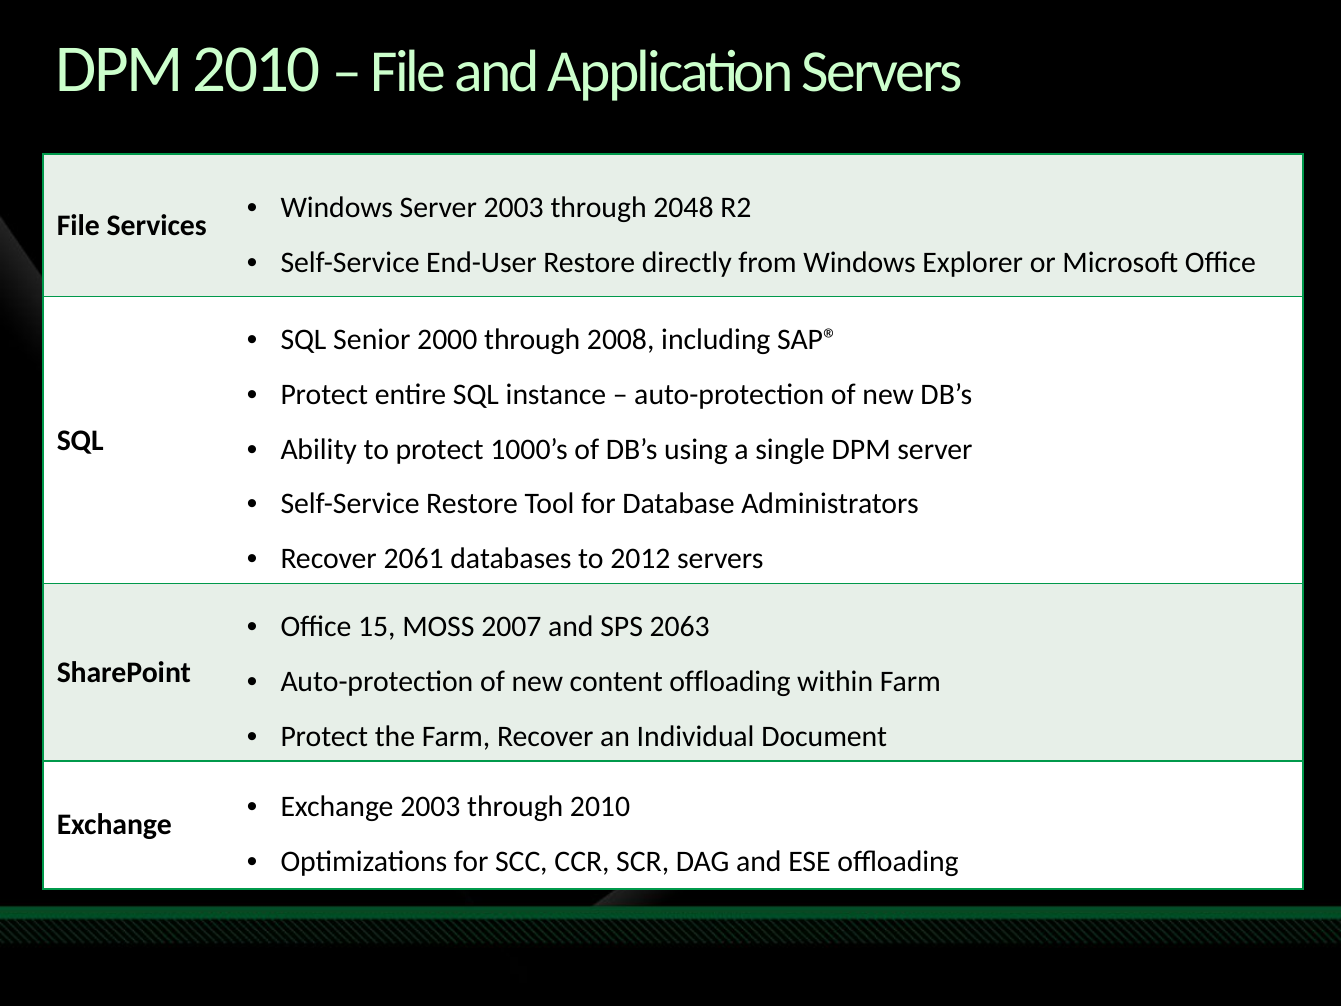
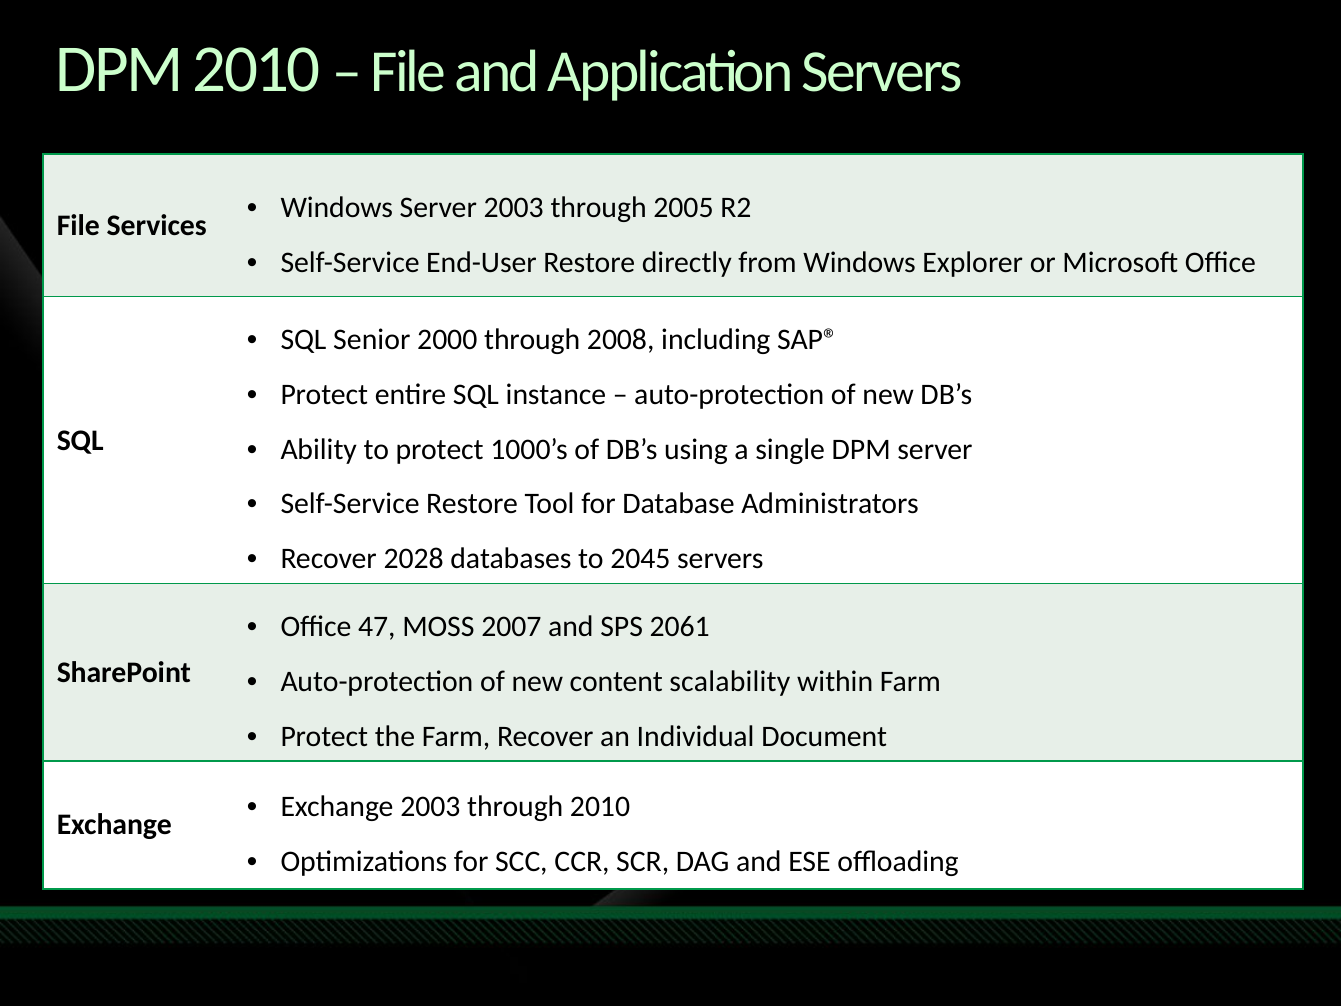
2048: 2048 -> 2005
2061: 2061 -> 2028
2012: 2012 -> 2045
15: 15 -> 47
2063: 2063 -> 2061
content offloading: offloading -> scalability
